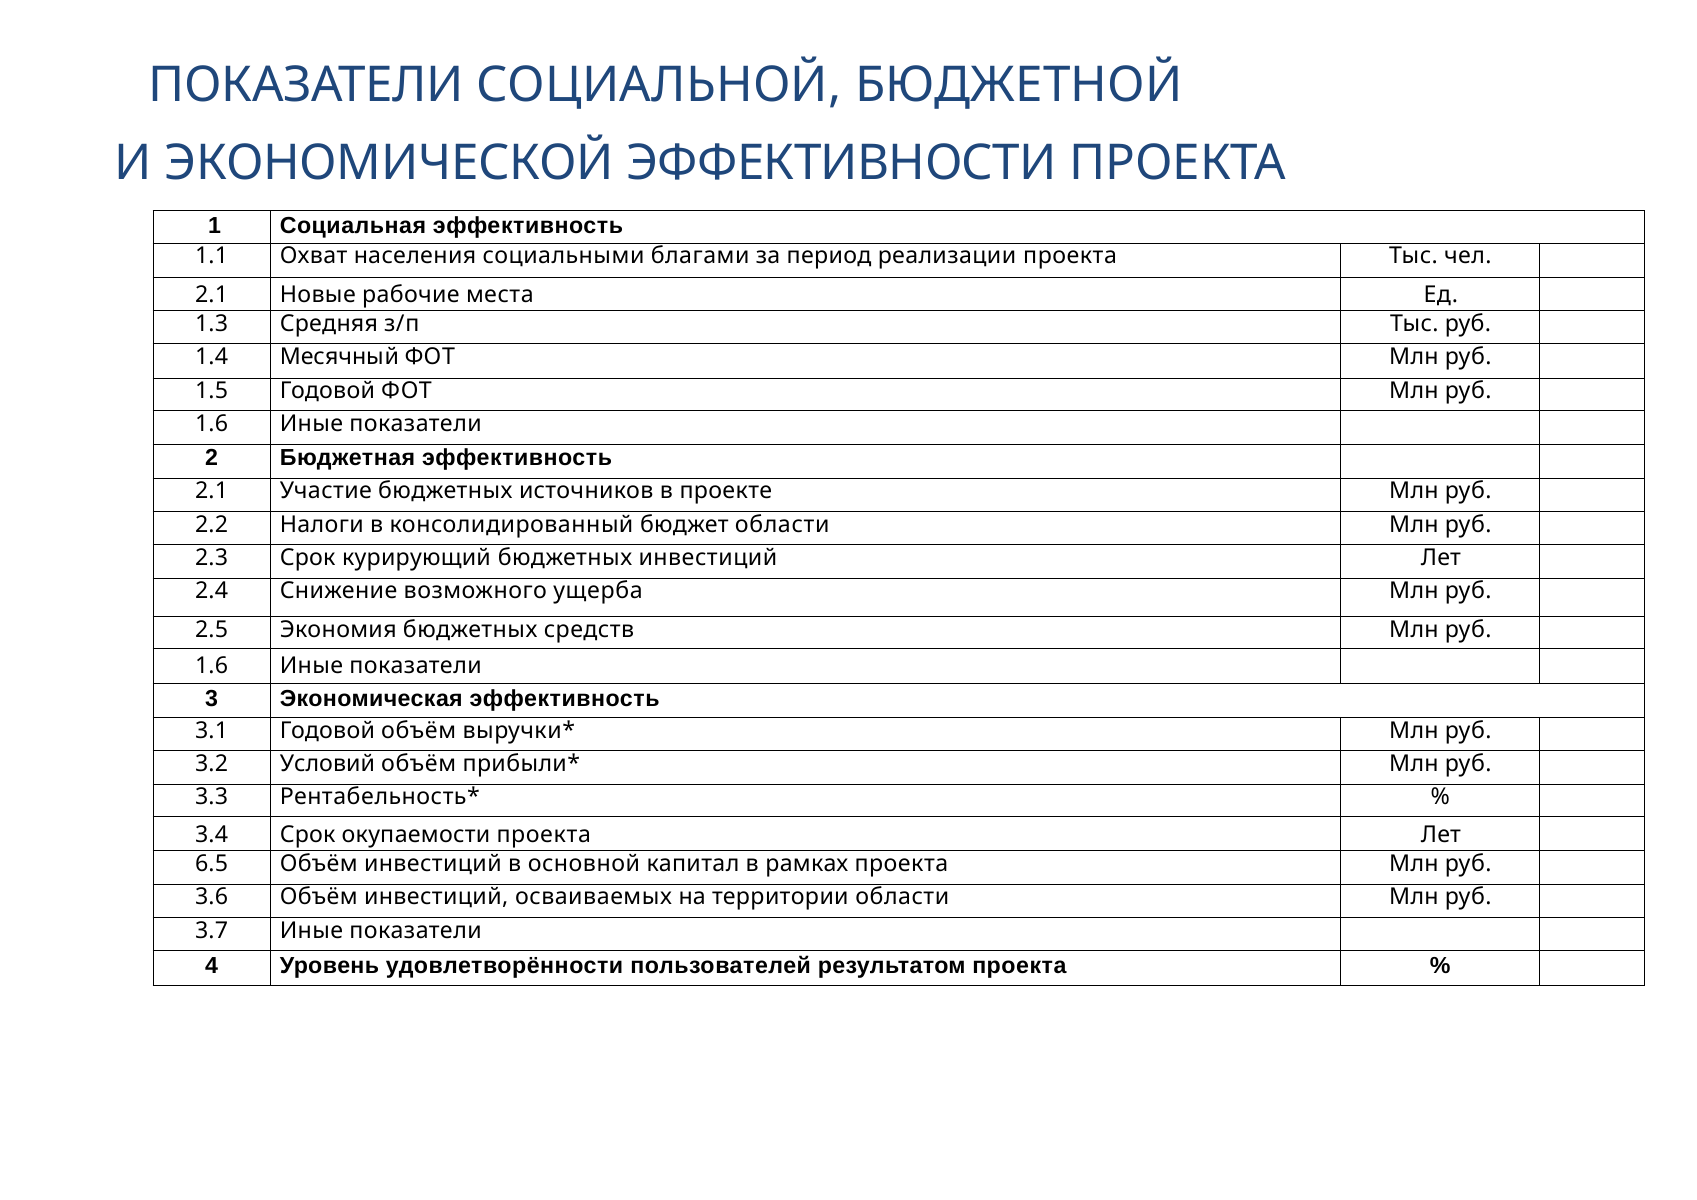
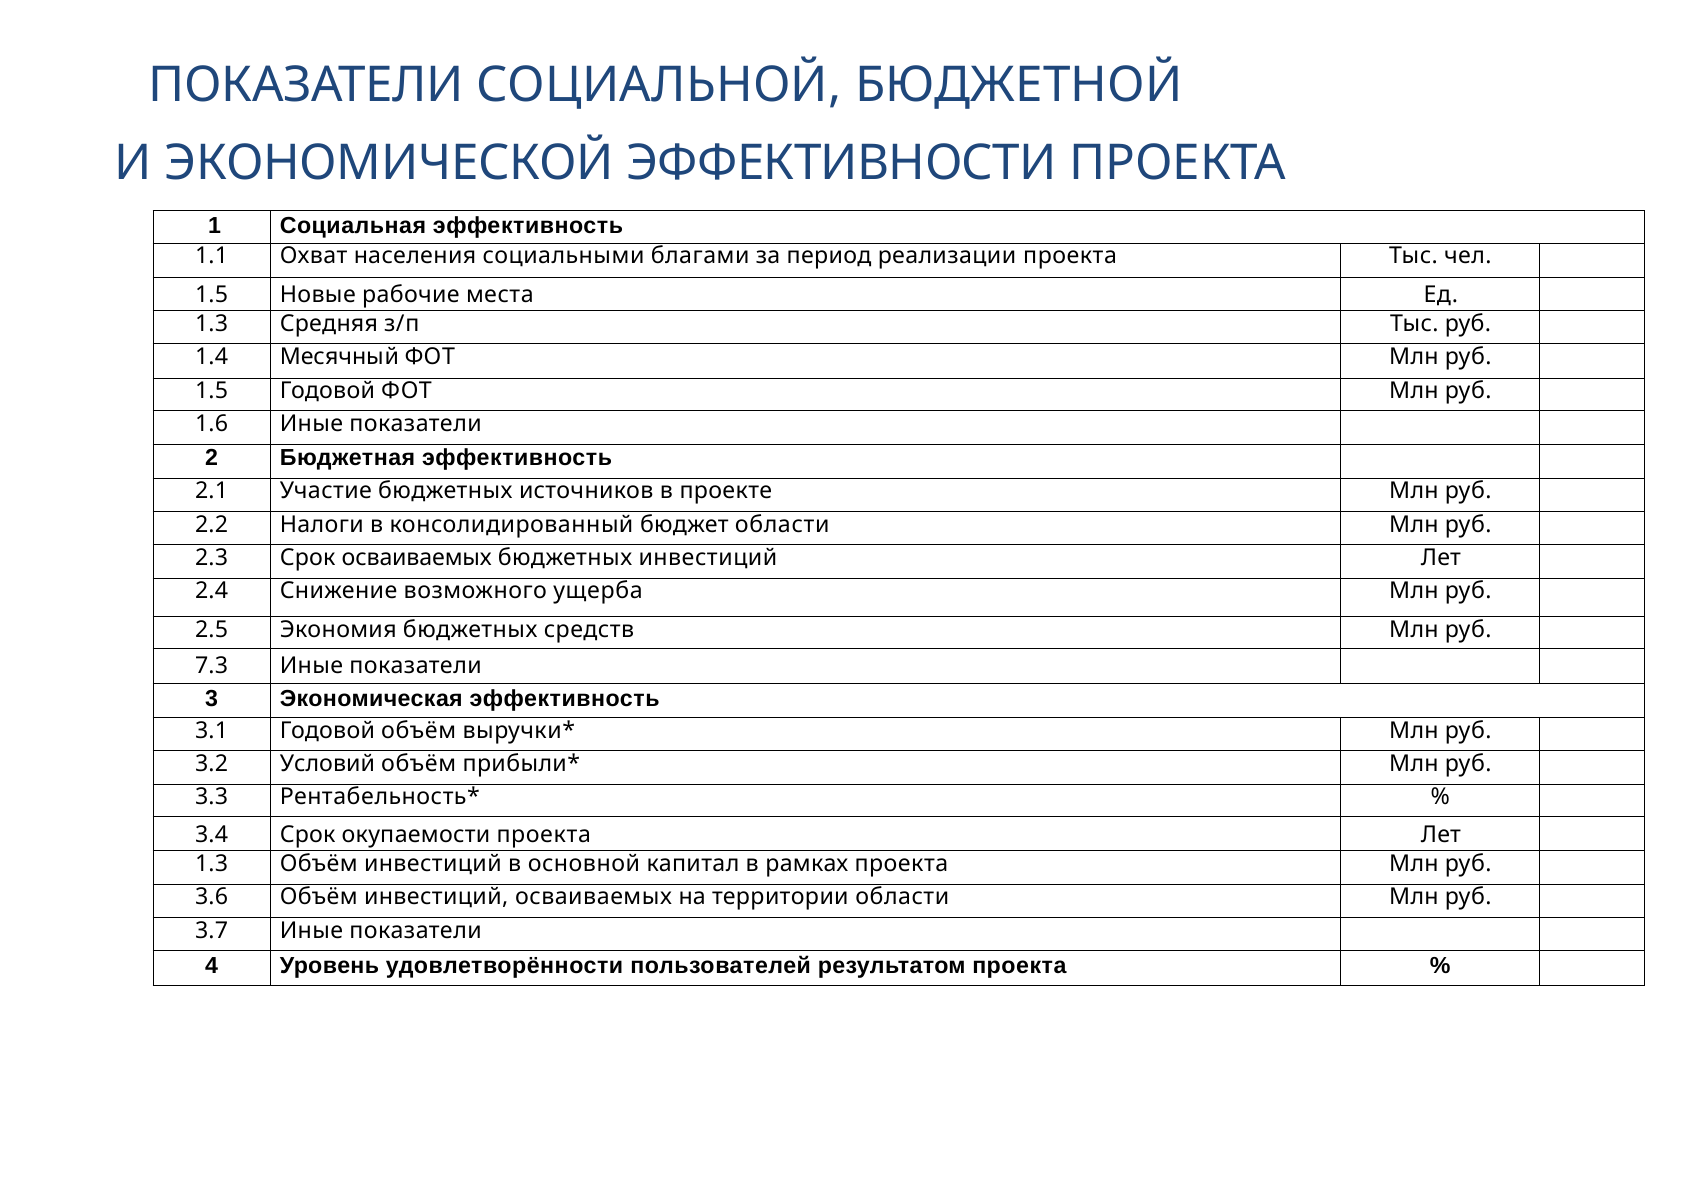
2.1 at (212, 295): 2.1 -> 1.5
Срок курирующий: курирующий -> осваиваемых
1.6 at (212, 666): 1.6 -> 7.3
6.5 at (212, 864): 6.5 -> 1.3
